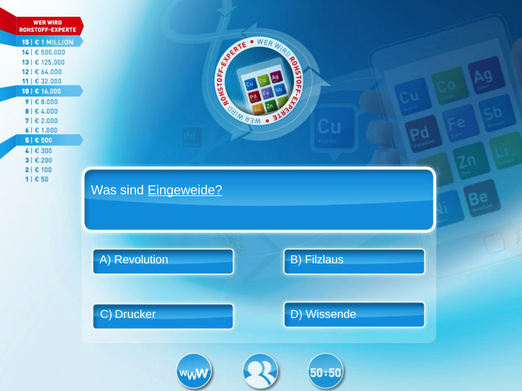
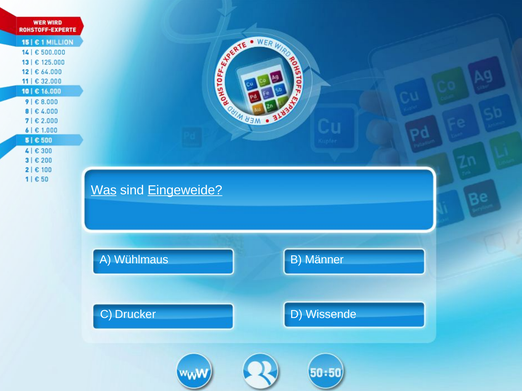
Was underline: none -> present
Revolution: Revolution -> Wühlmaus
Filzlaus: Filzlaus -> Männer
